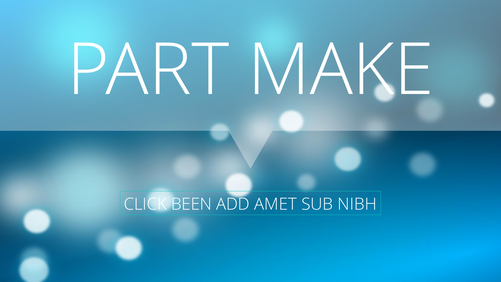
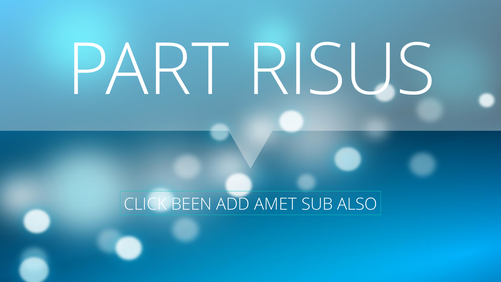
MAKE: MAKE -> RISUS
NIBH: NIBH -> ALSO
